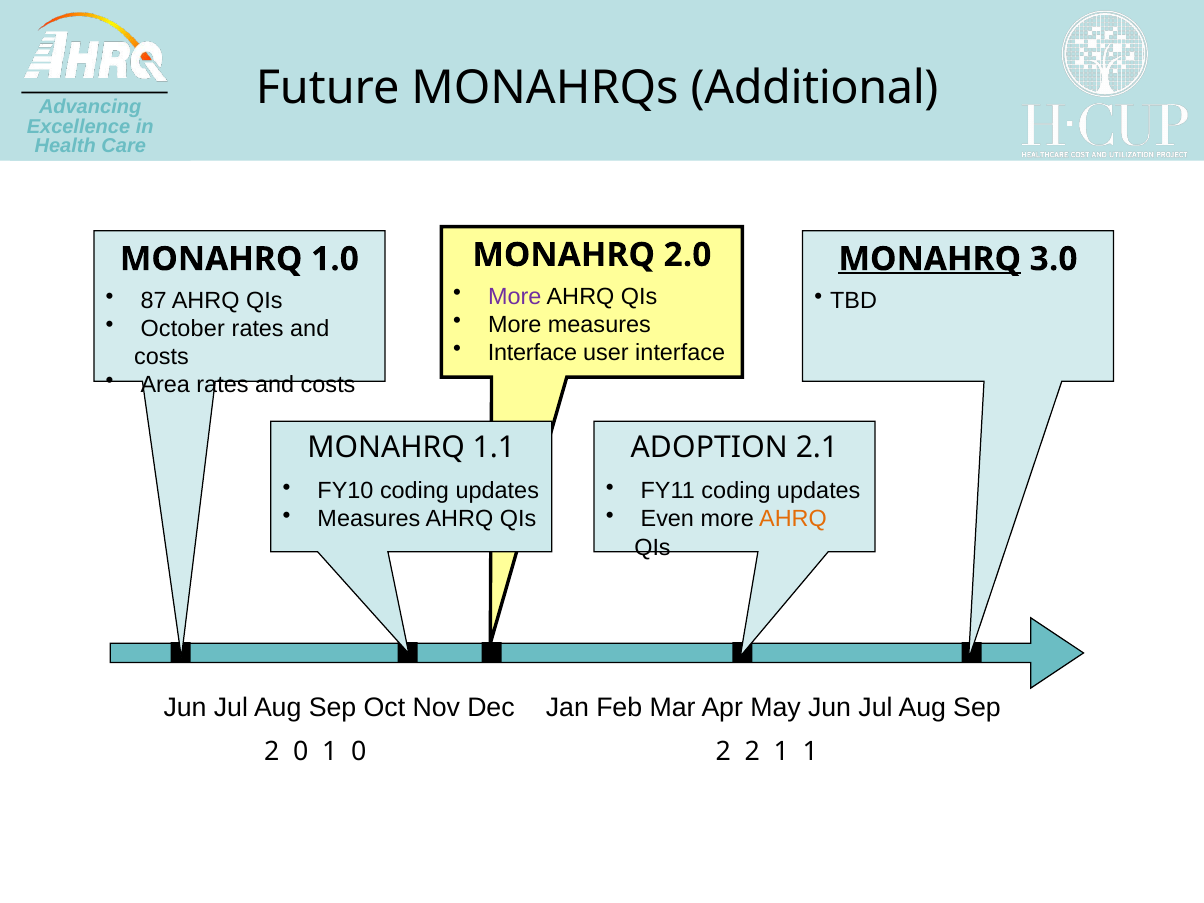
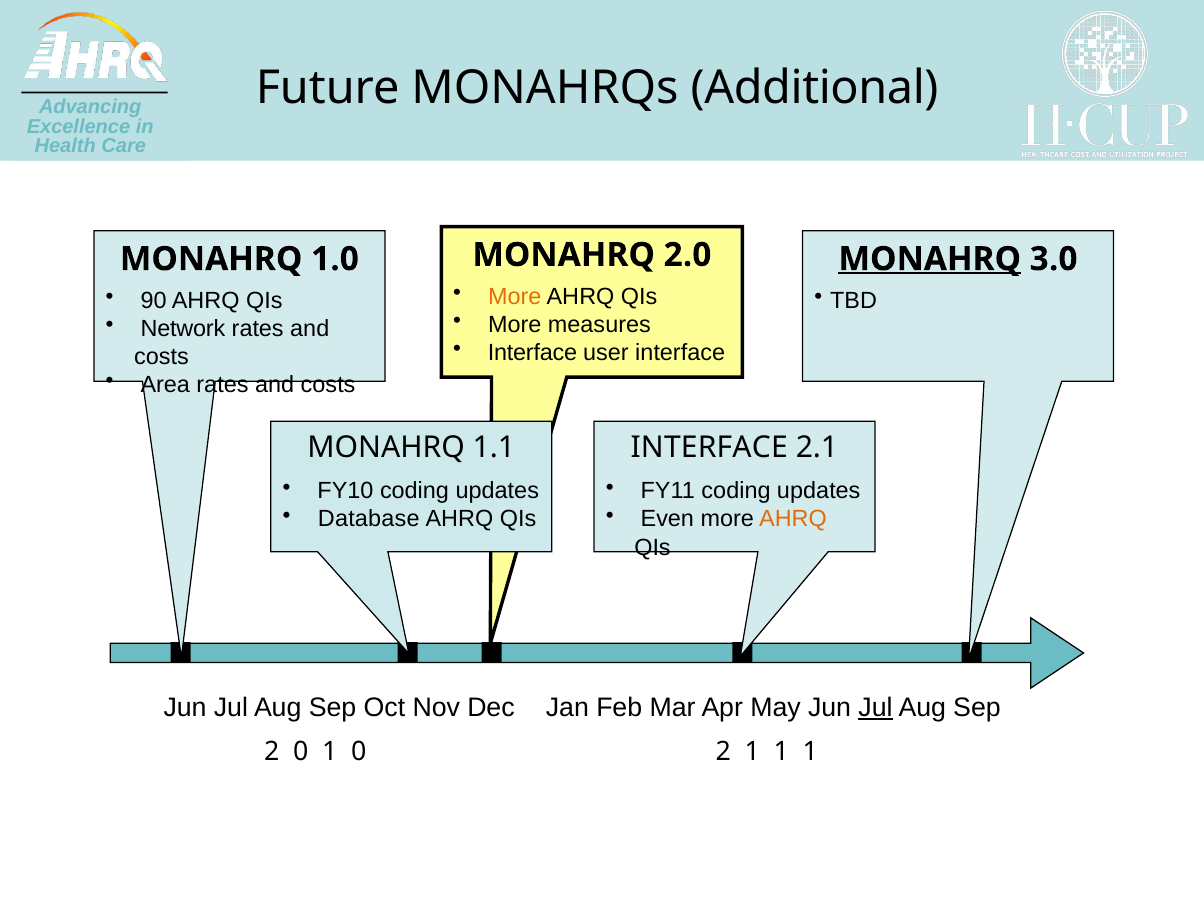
More at (515, 296) colour: purple -> orange
87: 87 -> 90
October: October -> Network
ADOPTION at (709, 447): ADOPTION -> INTERFACE
Measures at (369, 519): Measures -> Database
Jul at (876, 708) underline: none -> present
2 2: 2 -> 1
